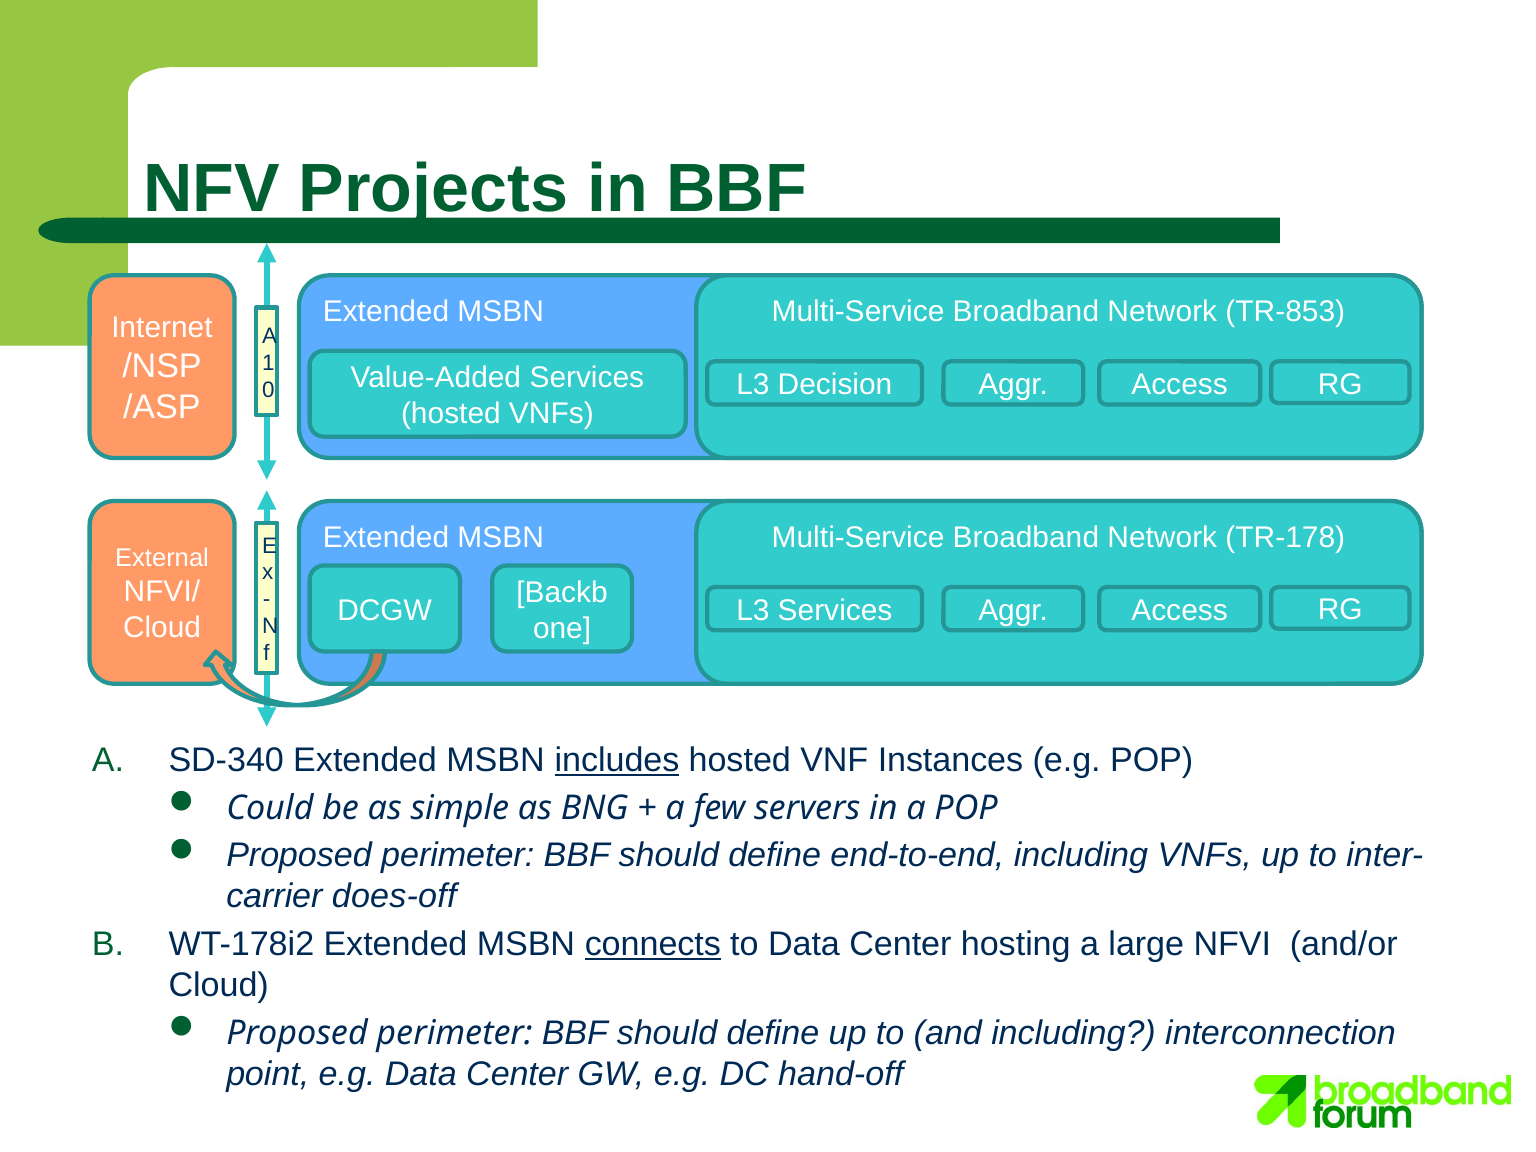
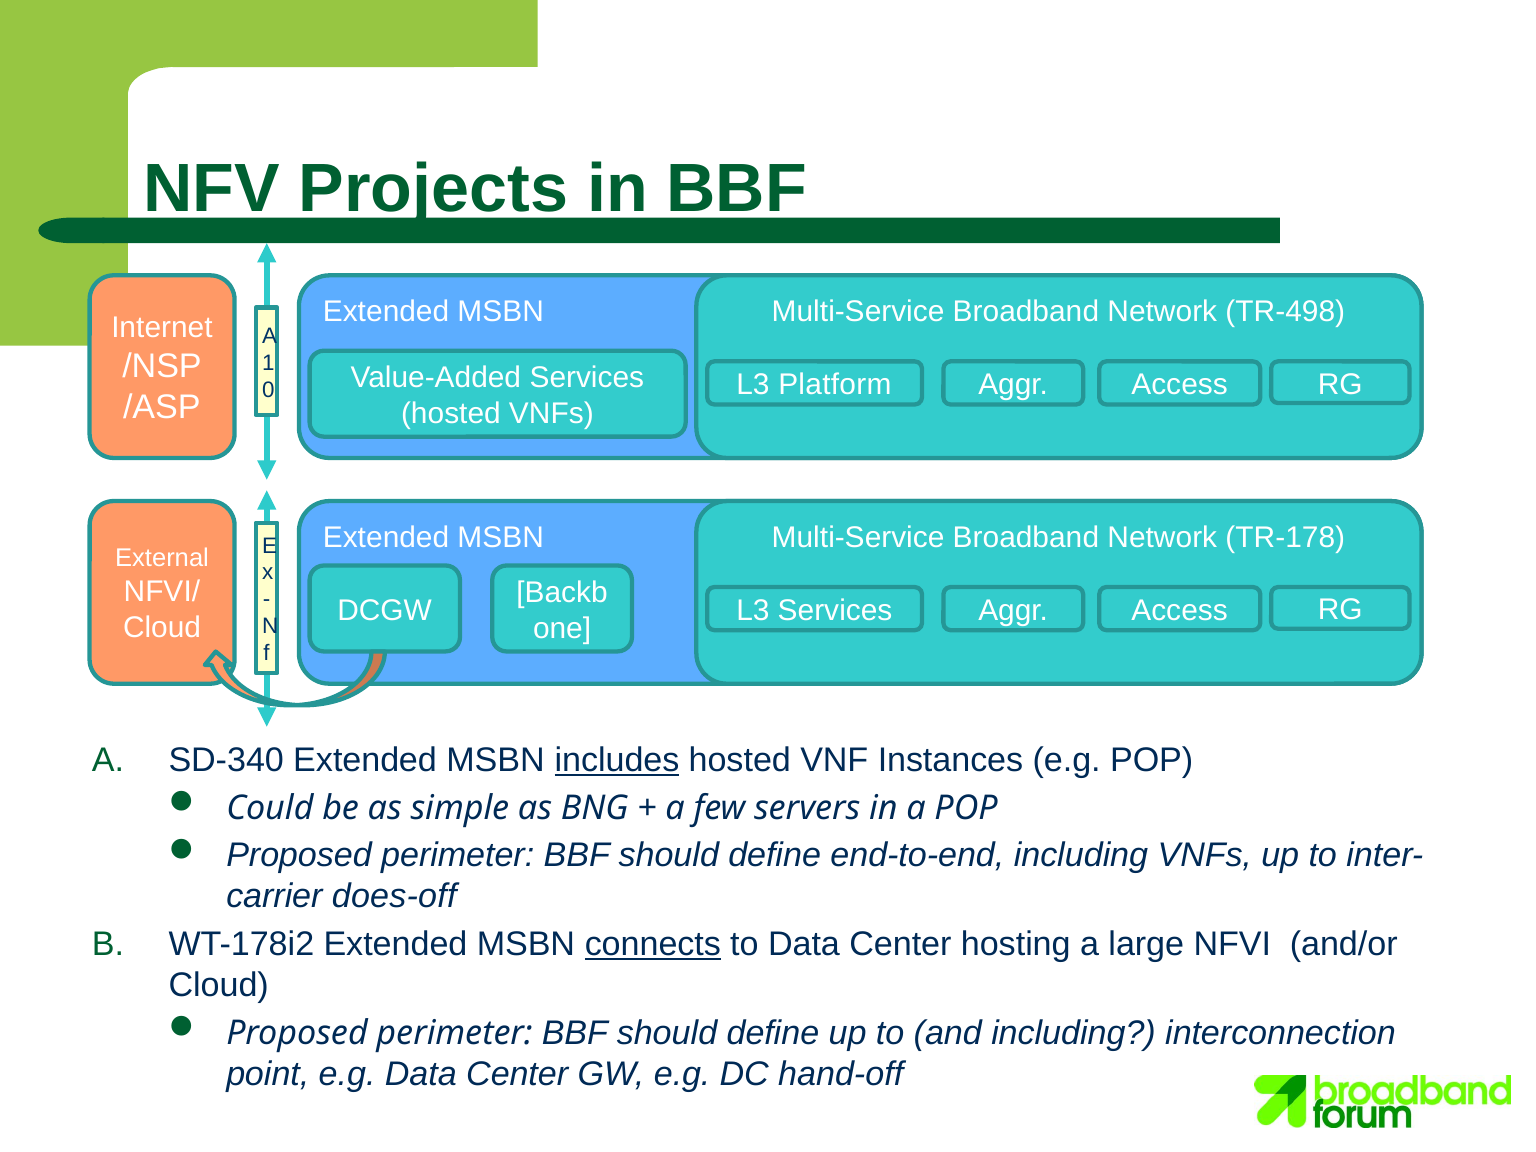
TR-853: TR-853 -> TR-498
Decision: Decision -> Platform
